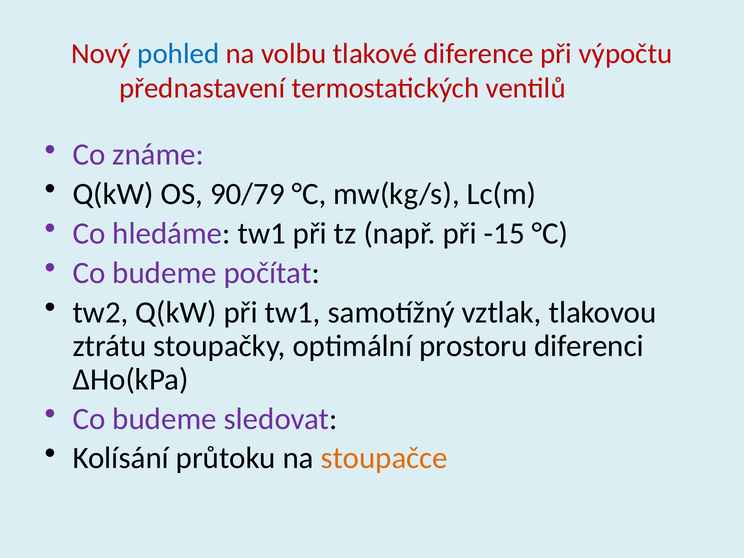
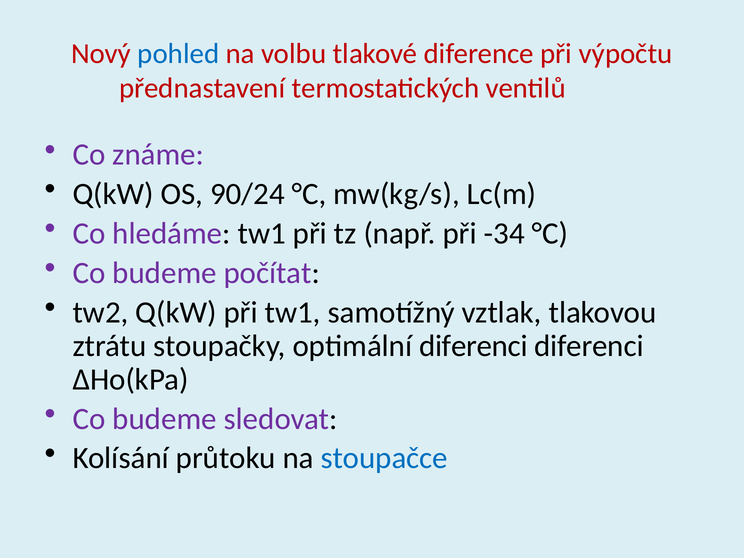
90/79: 90/79 -> 90/24
-15: -15 -> -34
optimální prostoru: prostoru -> diferenci
stoupačce colour: orange -> blue
